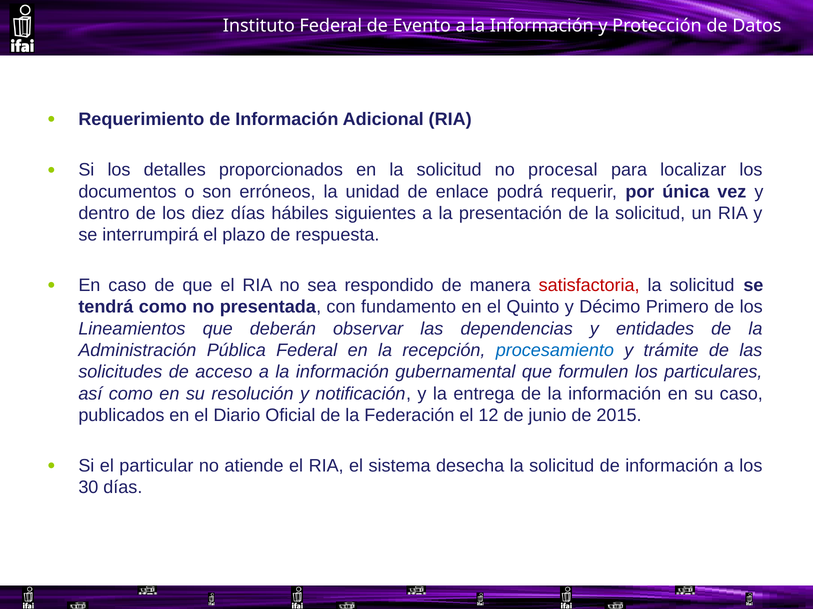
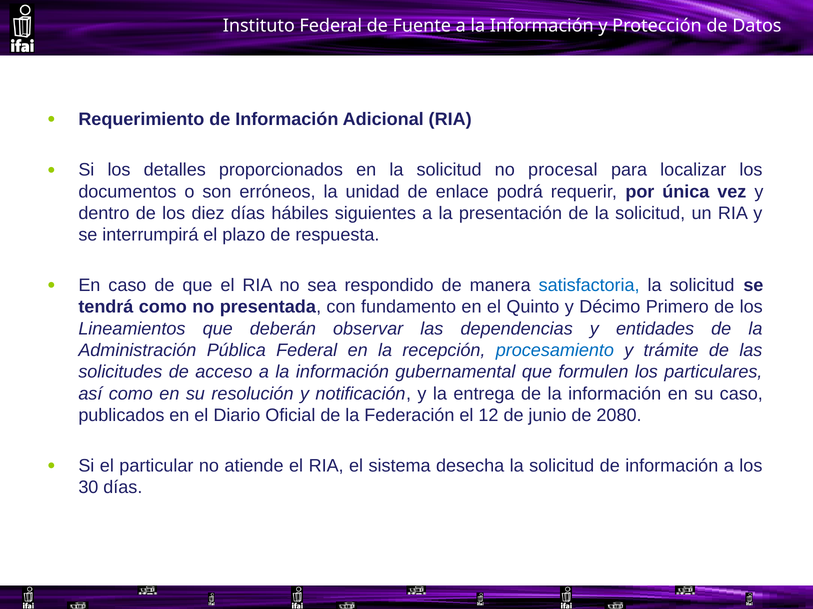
Evento: Evento -> Fuente
satisfactoria colour: red -> blue
2015: 2015 -> 2080
